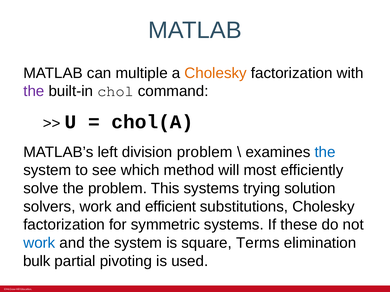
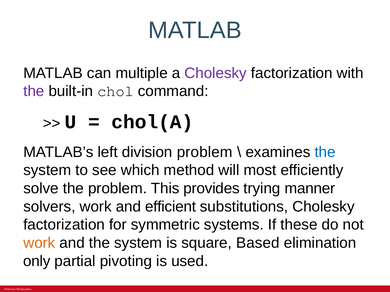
Cholesky at (216, 73) colour: orange -> purple
This systems: systems -> provides
solution: solution -> manner
work at (39, 243) colour: blue -> orange
Terms: Terms -> Based
bulk: bulk -> only
